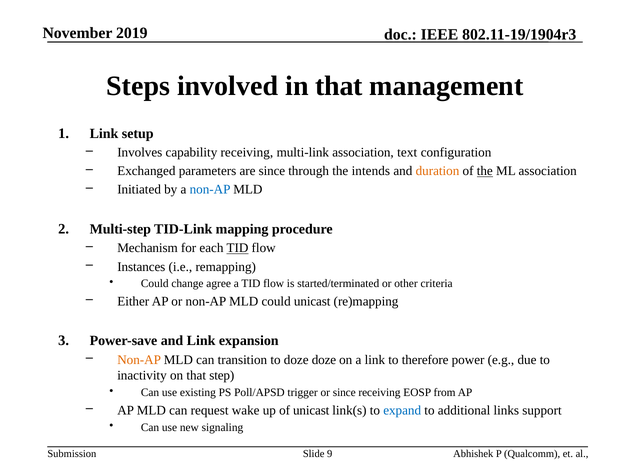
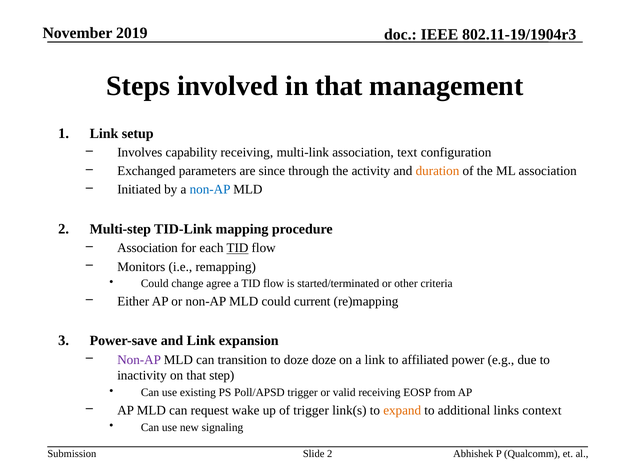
intends: intends -> activity
the at (485, 171) underline: present -> none
Mechanism at (147, 248): Mechanism -> Association
Instances: Instances -> Monitors
could unicast: unicast -> current
Non-AP at (139, 360) colour: orange -> purple
therefore: therefore -> affiliated
or since: since -> valid
of unicast: unicast -> trigger
expand colour: blue -> orange
support: support -> context
Slide 9: 9 -> 2
